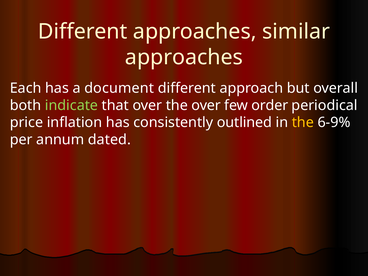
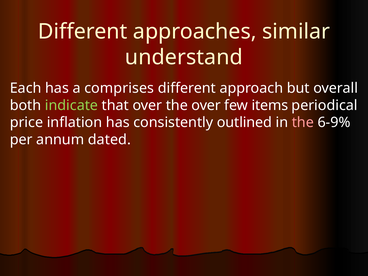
approaches at (184, 57): approaches -> understand
document: document -> comprises
order: order -> items
the at (303, 122) colour: yellow -> pink
